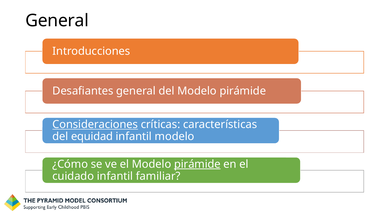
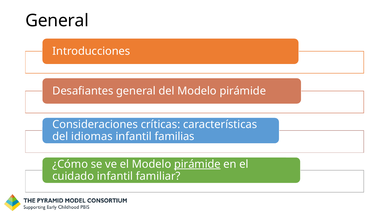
Consideraciones underline: present -> none
equidad: equidad -> idiomas
infantil modelo: modelo -> familias
